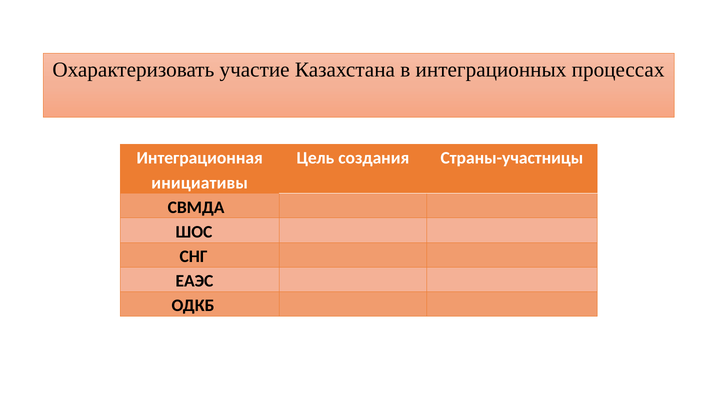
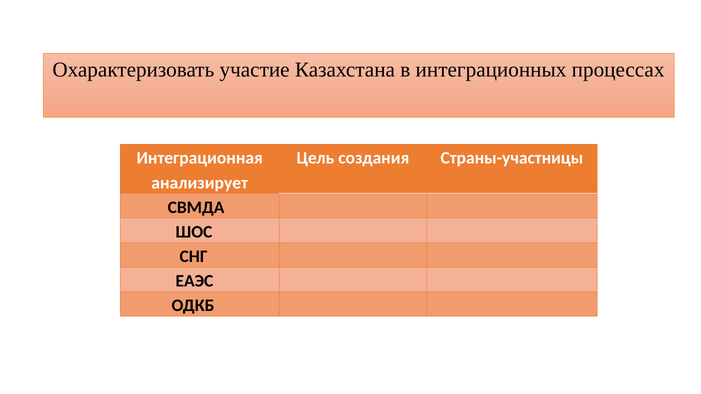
инициативы: инициативы -> анализирует
